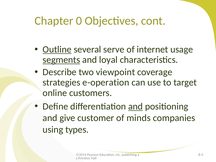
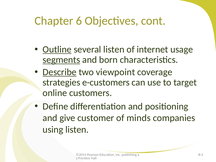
0: 0 -> 6
several serve: serve -> listen
loyal: loyal -> born
Describe underline: none -> present
e-operation: e-operation -> e-customers
and at (136, 106) underline: present -> none
using types: types -> listen
